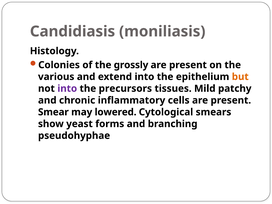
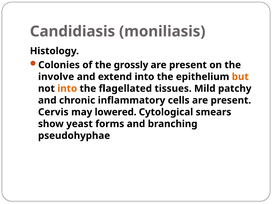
various: various -> involve
into at (67, 89) colour: purple -> orange
precursors: precursors -> flagellated
Smear: Smear -> Cervis
